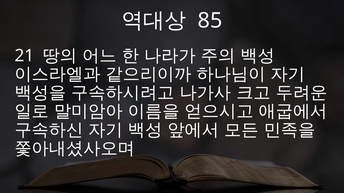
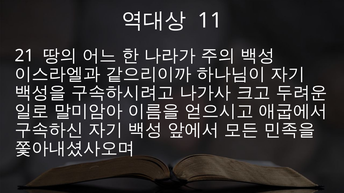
85: 85 -> 11
